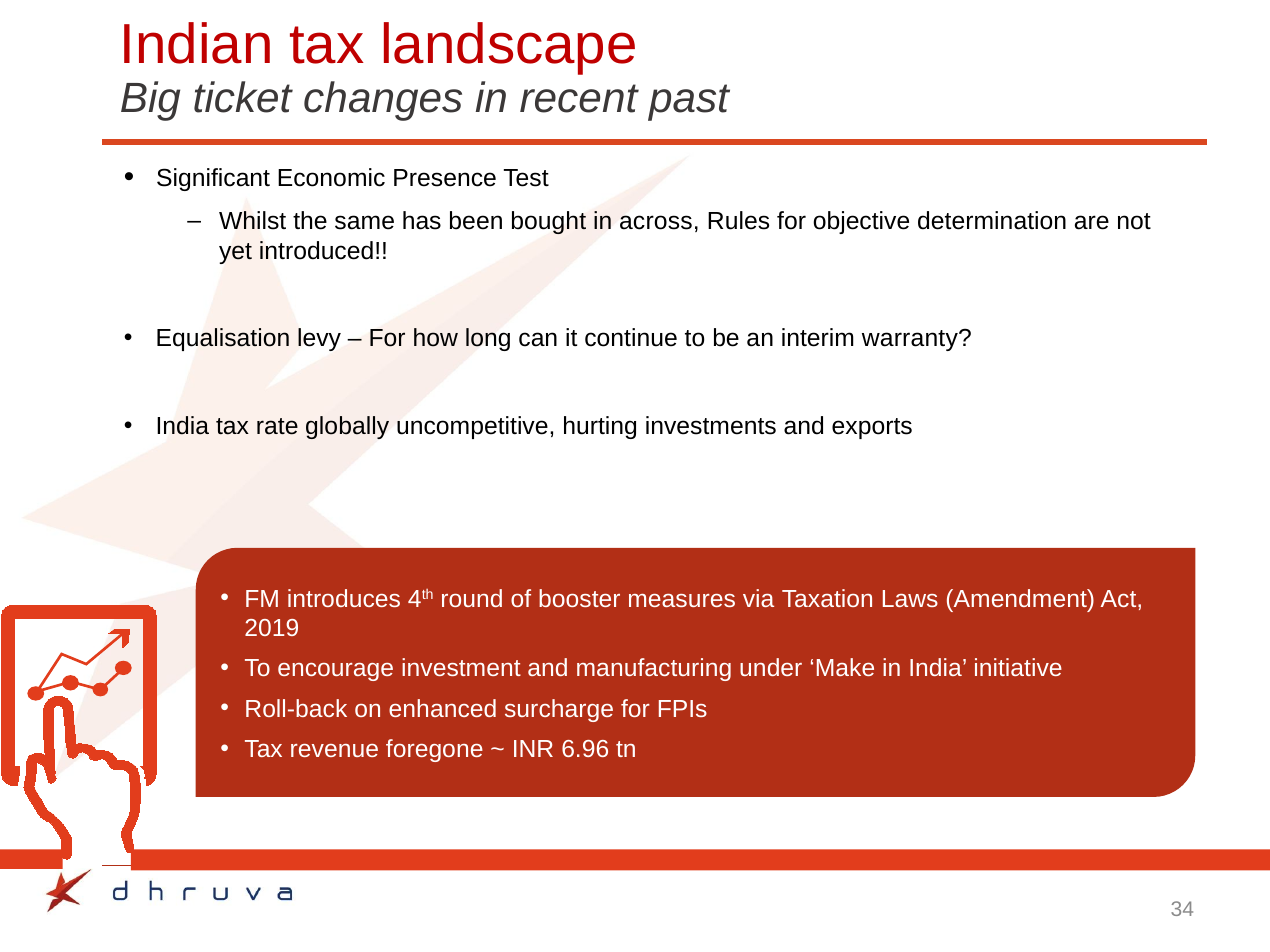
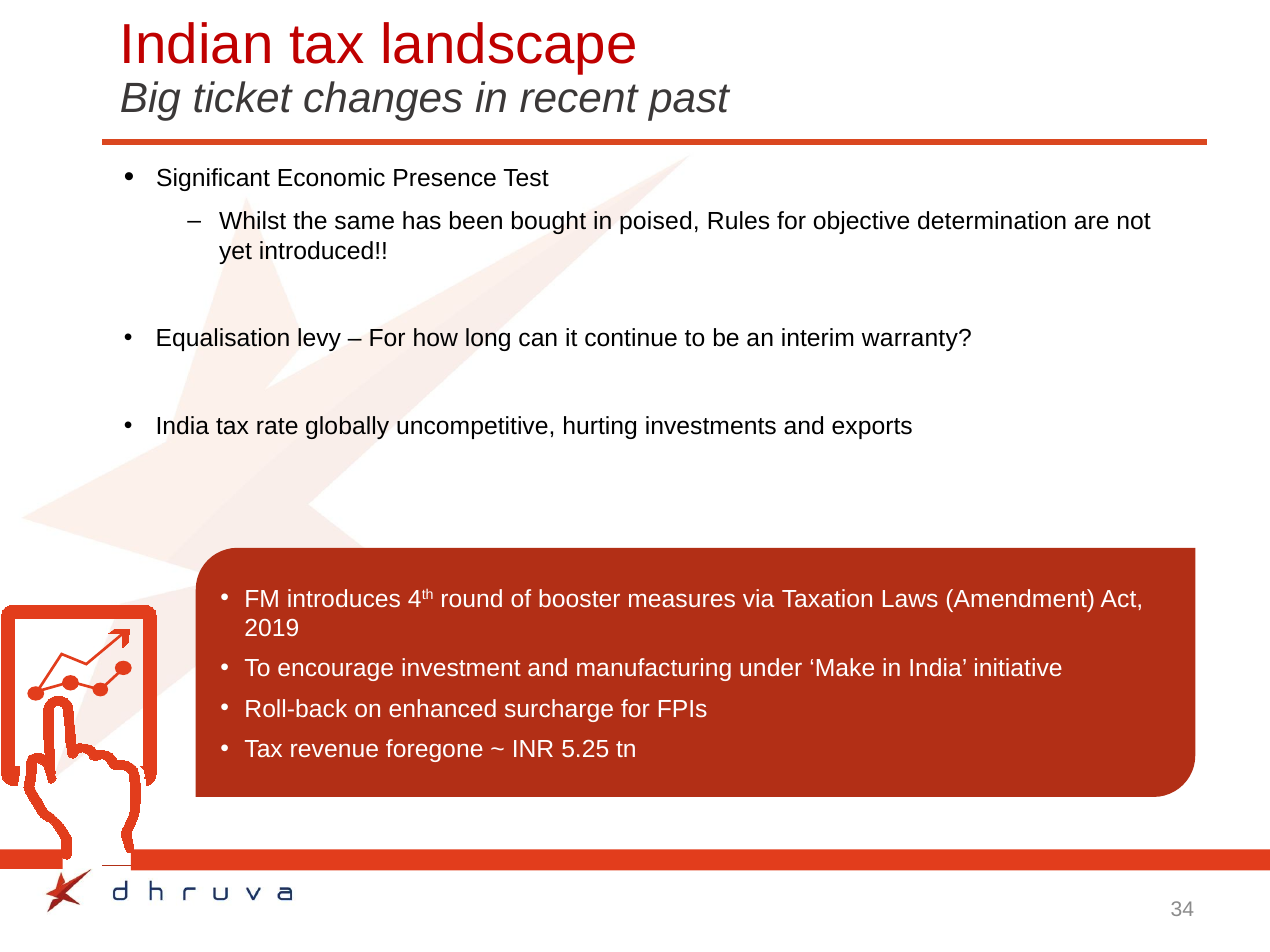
across: across -> poised
6.96: 6.96 -> 5.25
